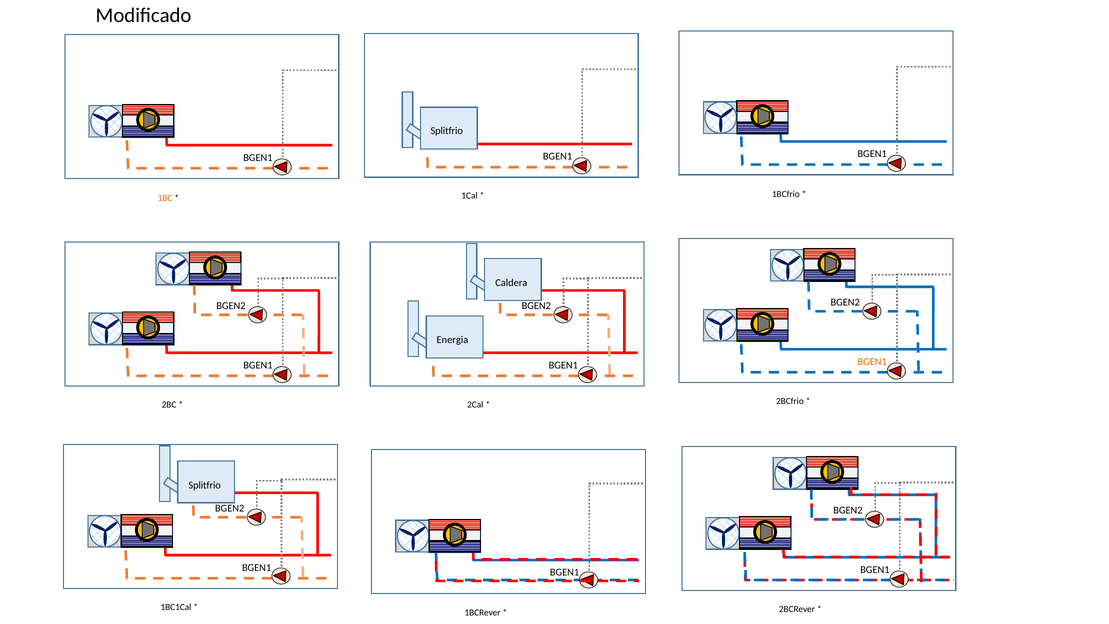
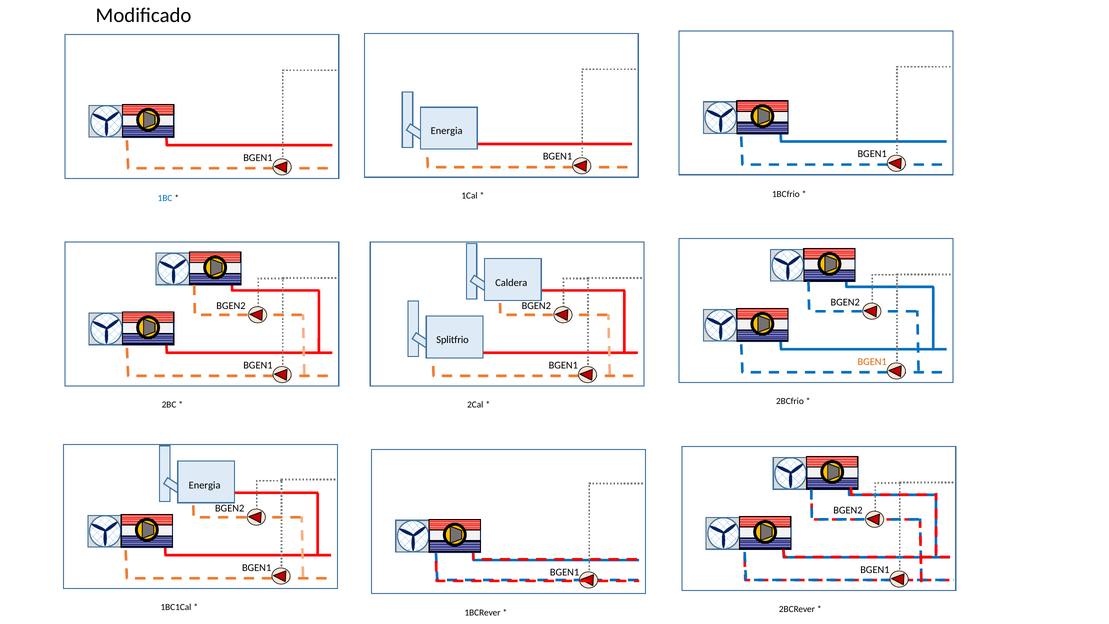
Splitfrio at (447, 131): Splitfrio -> Energia
1BC colour: orange -> blue
Energia: Energia -> Splitfrio
Splitfrio at (205, 485): Splitfrio -> Energia
